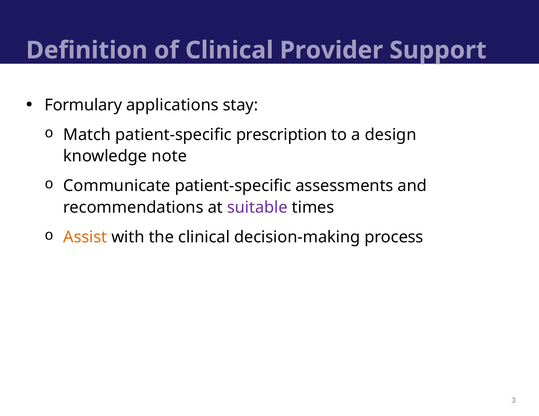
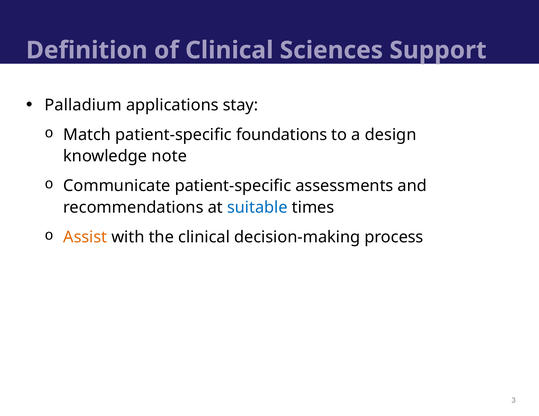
Provider: Provider -> Sciences
Formulary: Formulary -> Palladium
prescription: prescription -> foundations
suitable colour: purple -> blue
